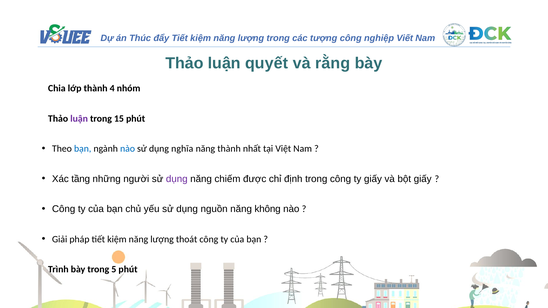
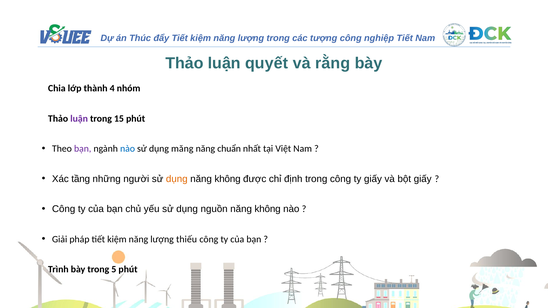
Viết at (405, 38): Viết -> Tiết
bạn at (83, 149) colour: blue -> purple
nghĩa: nghĩa -> măng
năng thành: thành -> chuẩn
dụng at (177, 179) colour: purple -> orange
chiếm at (227, 179): chiếm -> không
thoát: thoát -> thiếu
